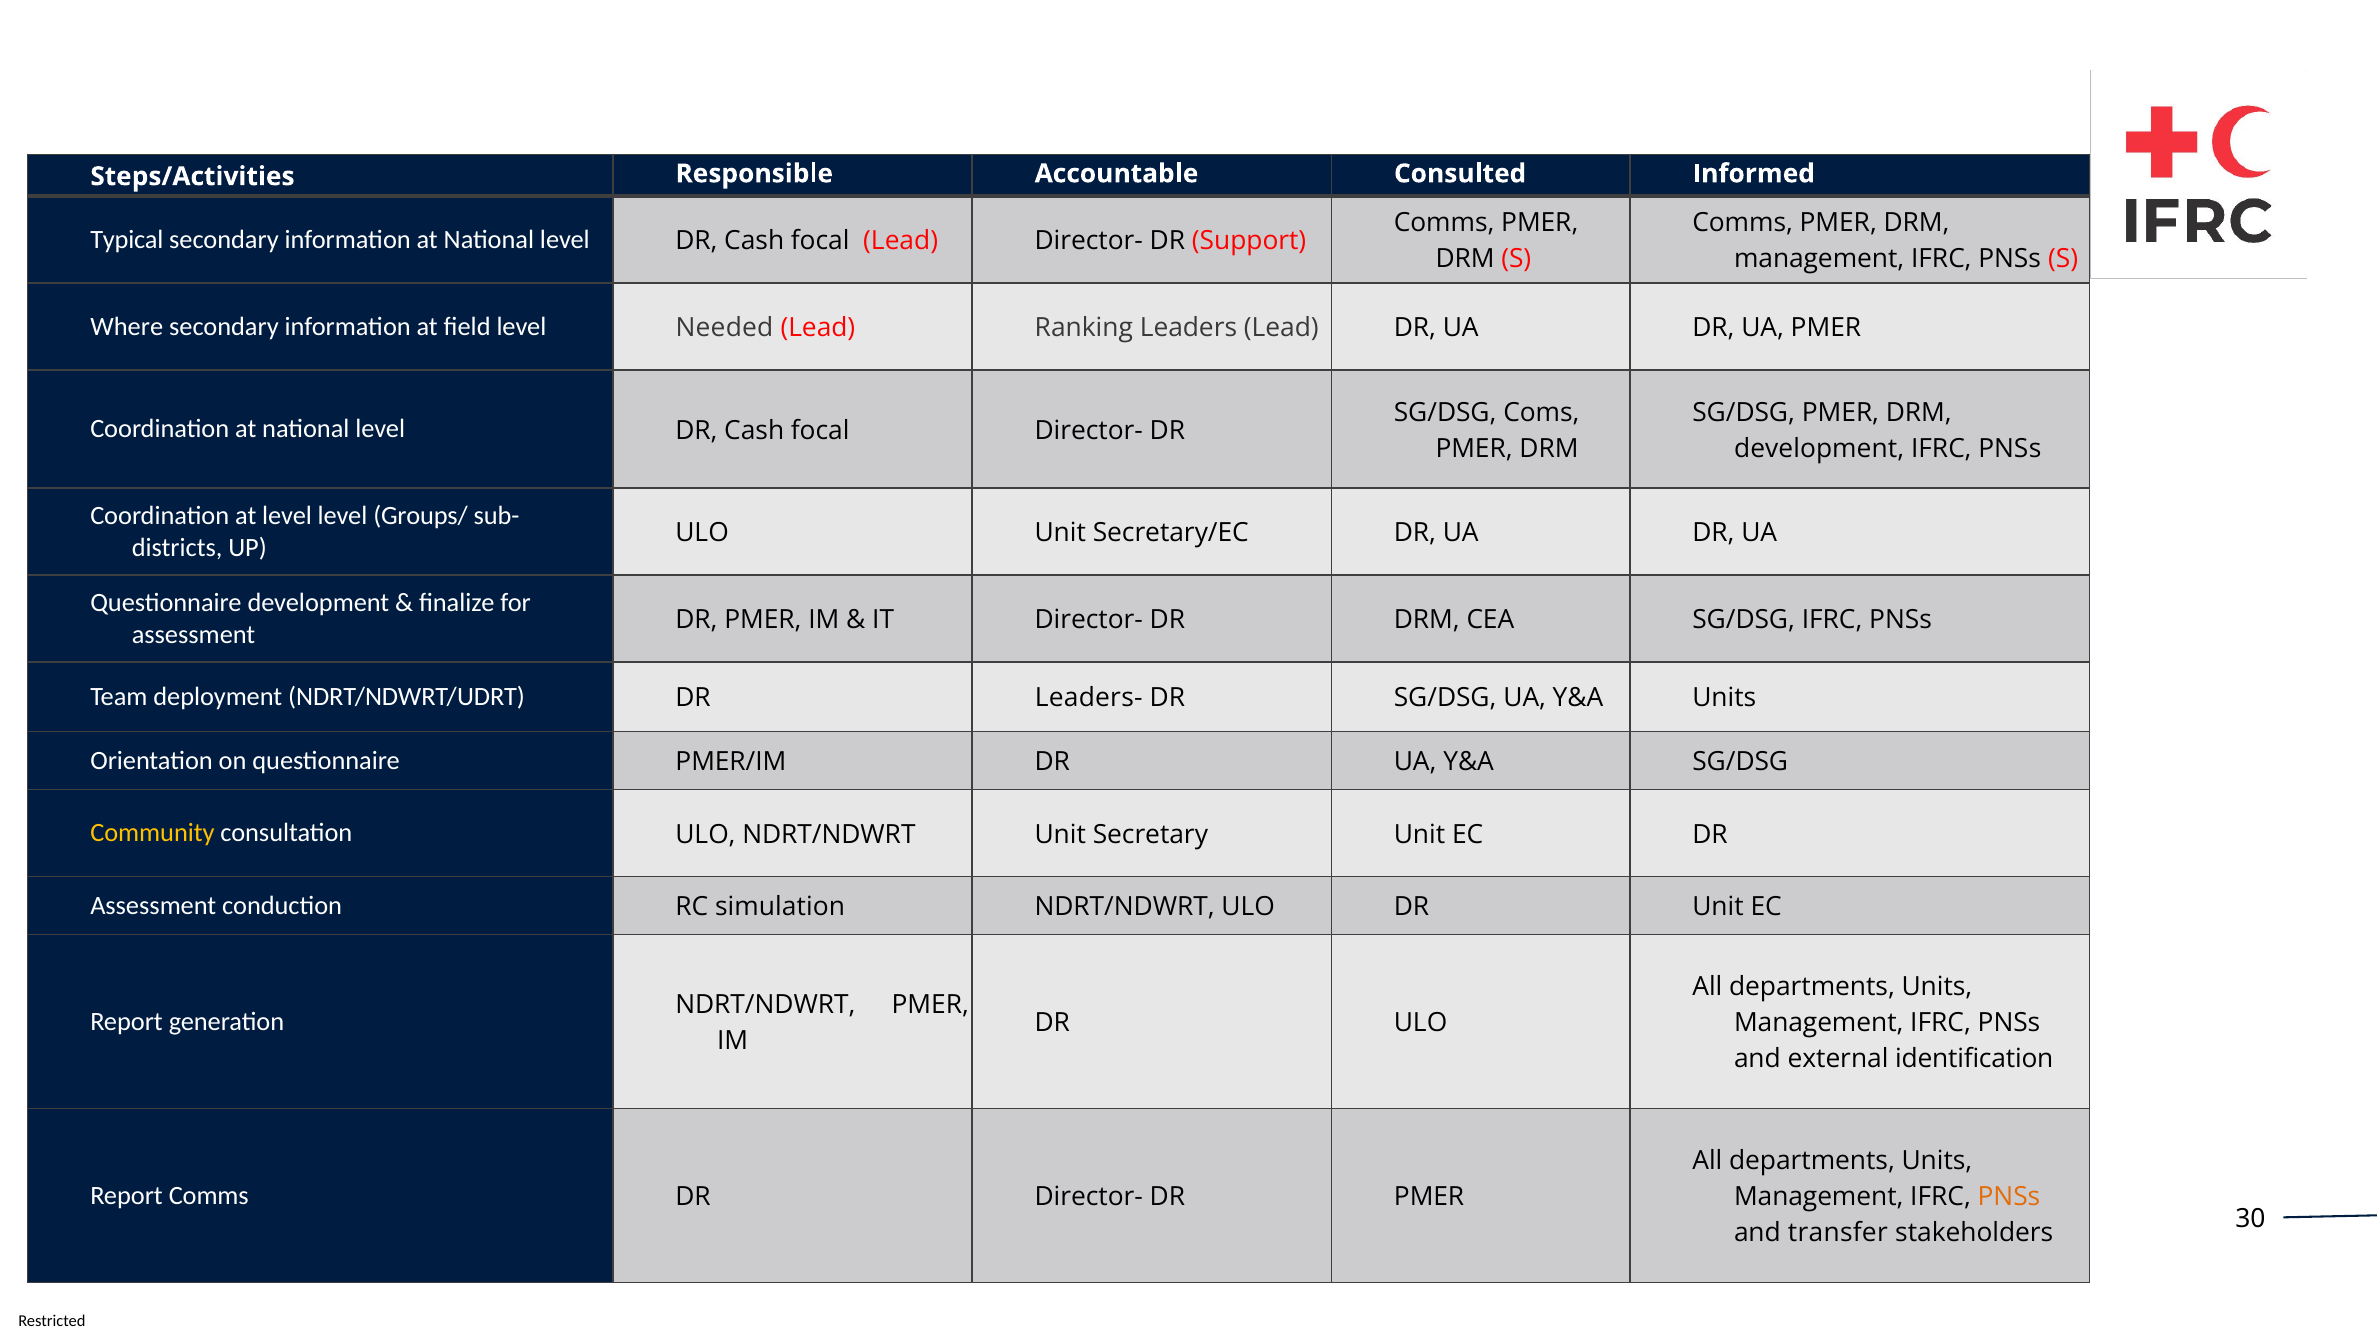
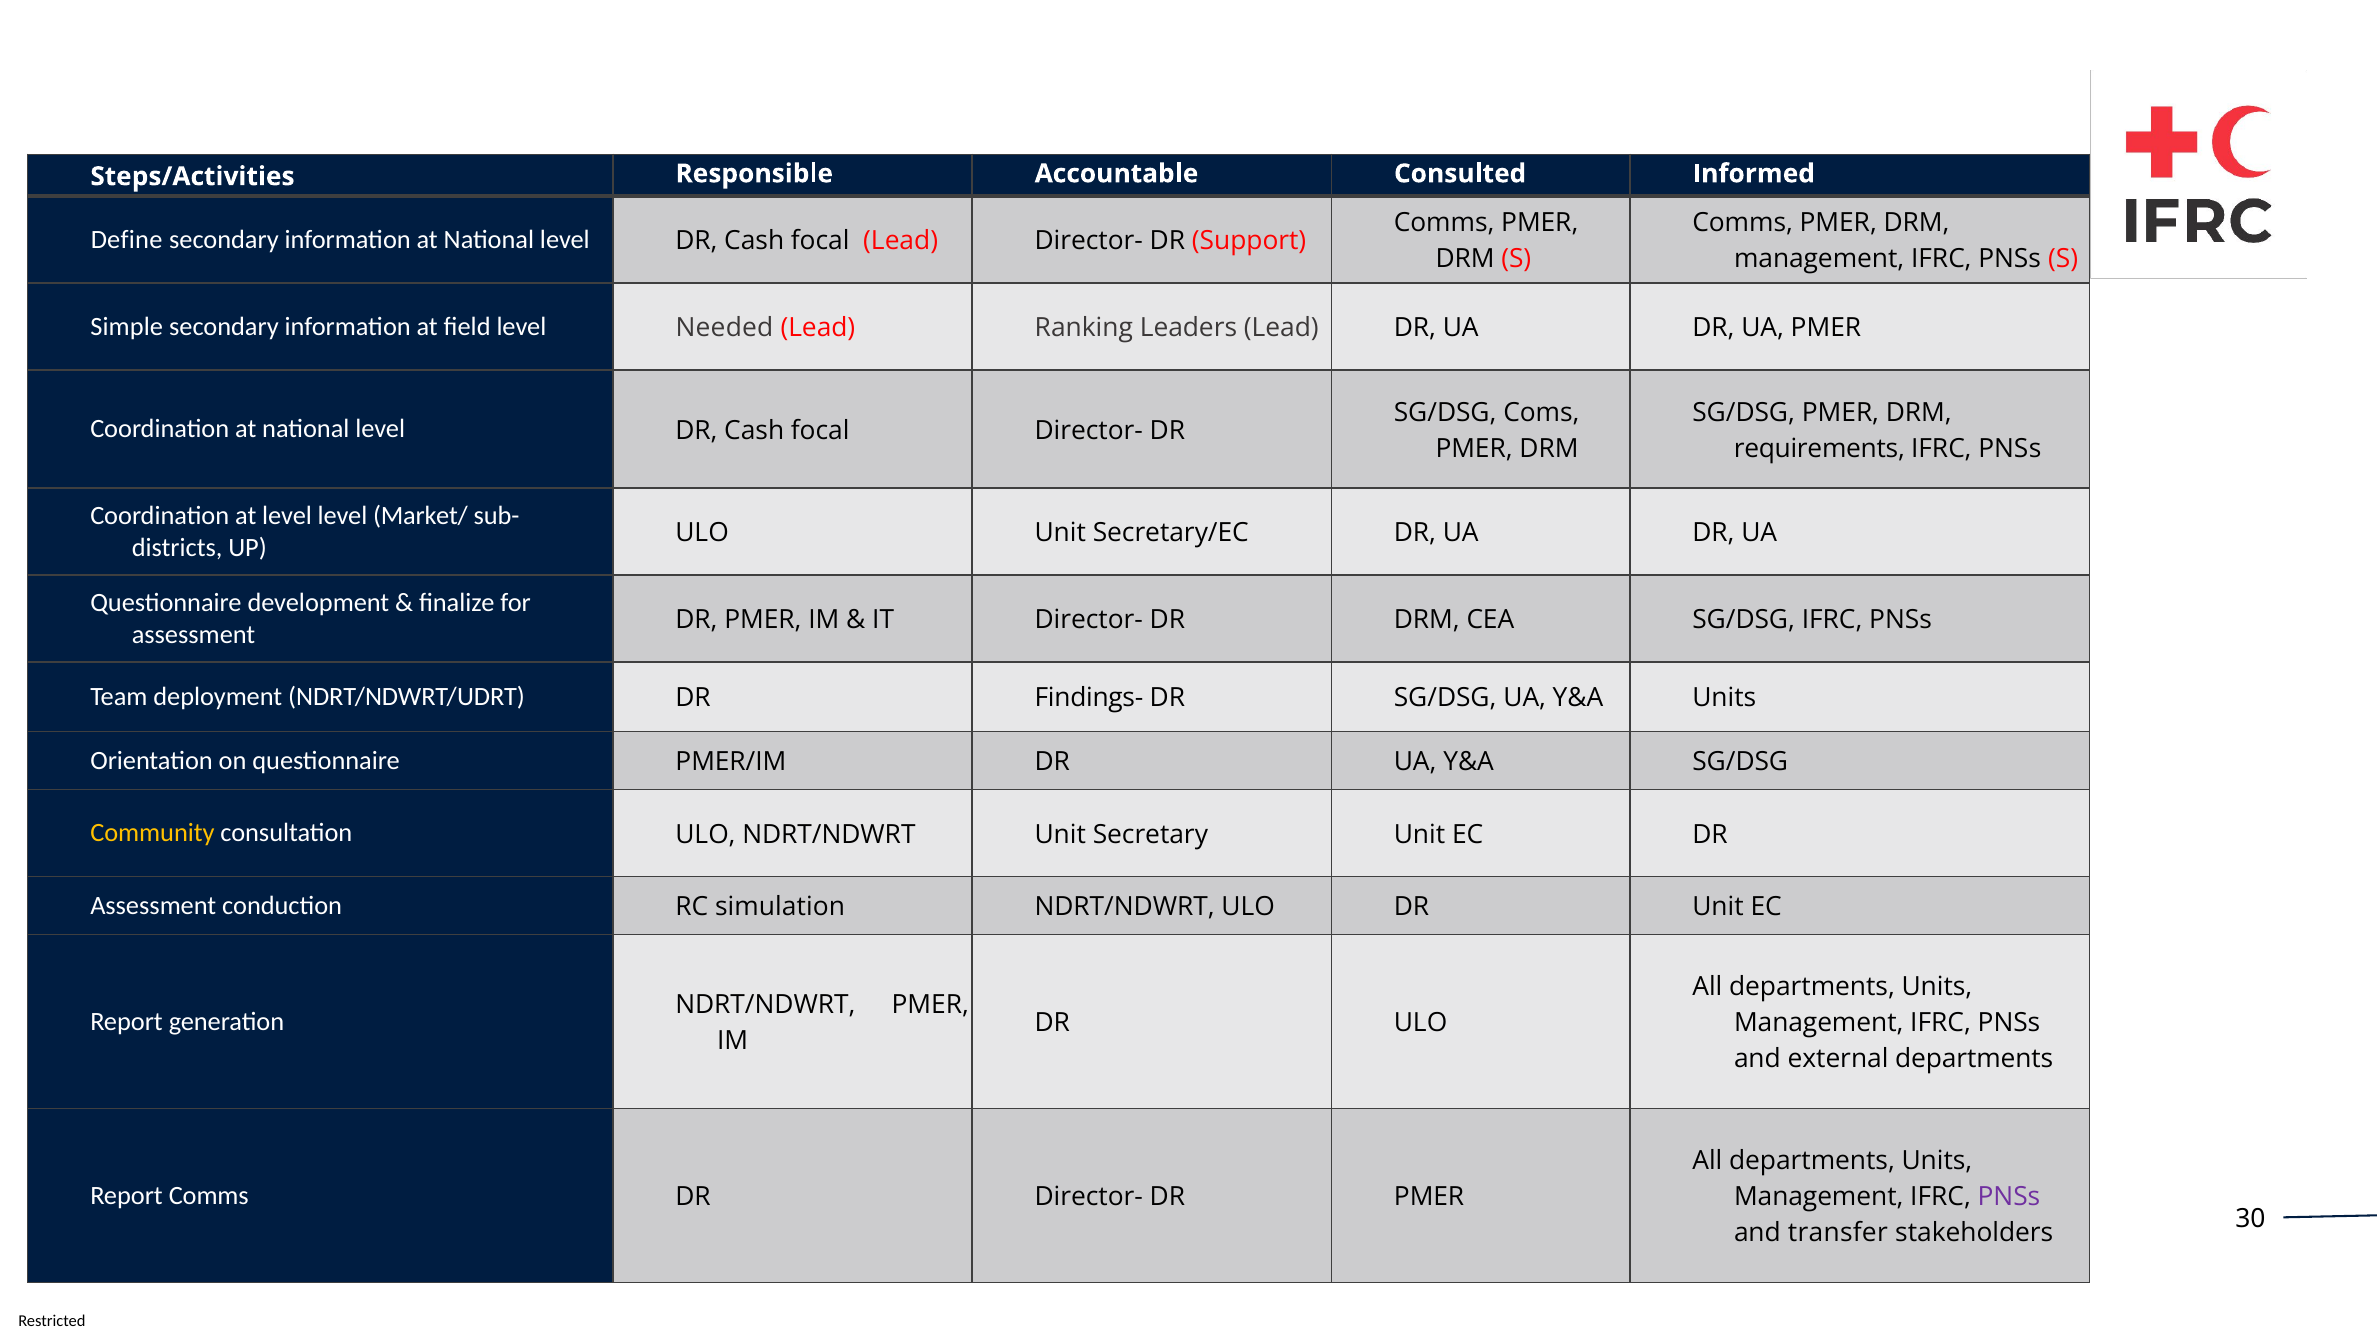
Typical: Typical -> Define
Where: Where -> Simple
development at (1819, 448): development -> requirements
Groups/: Groups/ -> Market/
Leaders-: Leaders- -> Findings-
external identification: identification -> departments
PNSs at (2009, 1197) colour: orange -> purple
